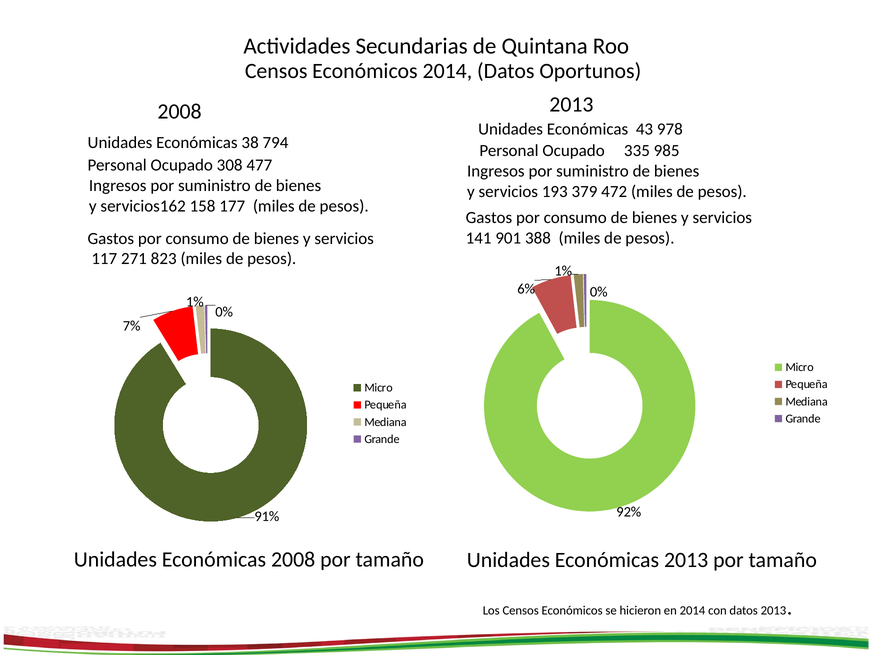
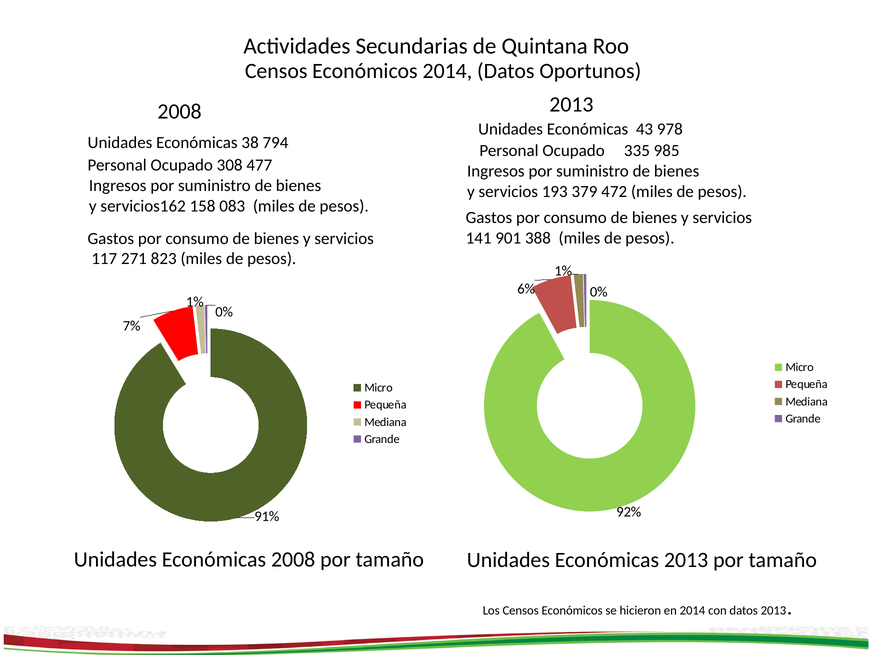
177: 177 -> 083
